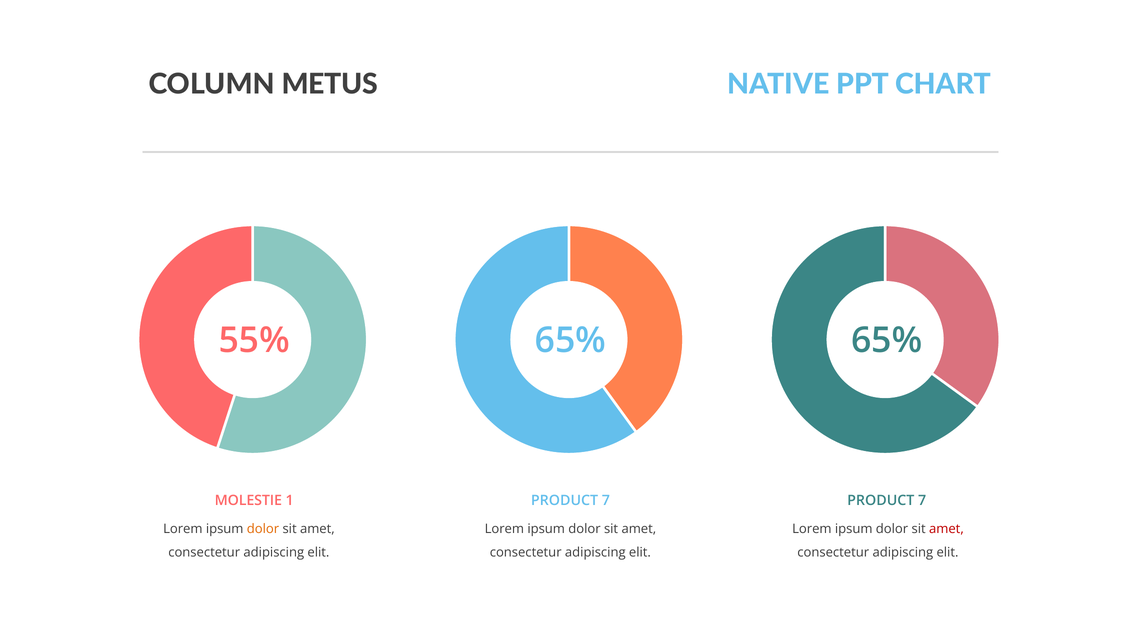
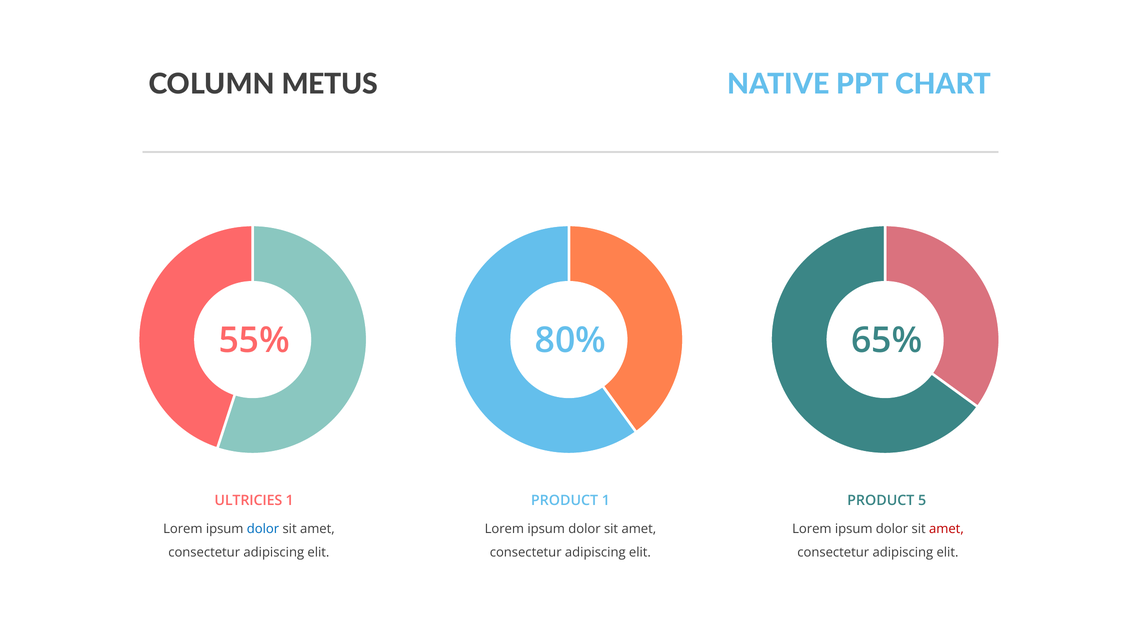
55% 65%: 65% -> 80%
MOLESTIE: MOLESTIE -> ULTRICIES
7 at (606, 500): 7 -> 1
7 at (922, 500): 7 -> 5
dolor at (263, 529) colour: orange -> blue
